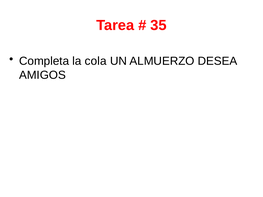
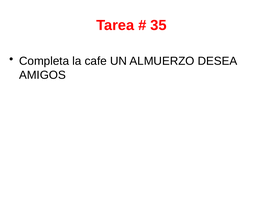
cola: cola -> cafe
